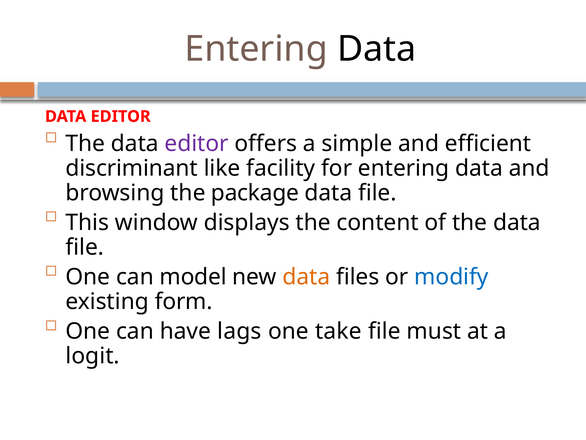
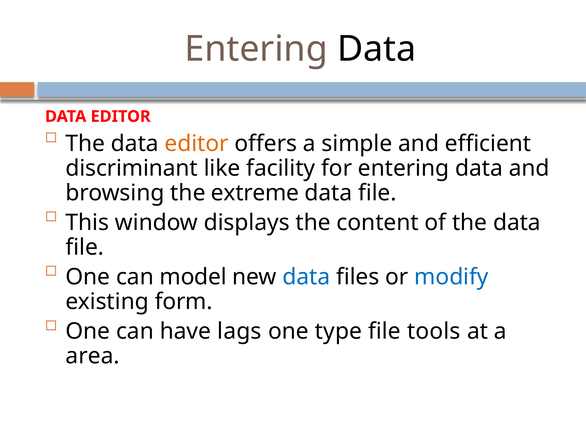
editor at (197, 143) colour: purple -> orange
package: package -> extreme
data at (306, 277) colour: orange -> blue
take: take -> type
must: must -> tools
logit: logit -> area
